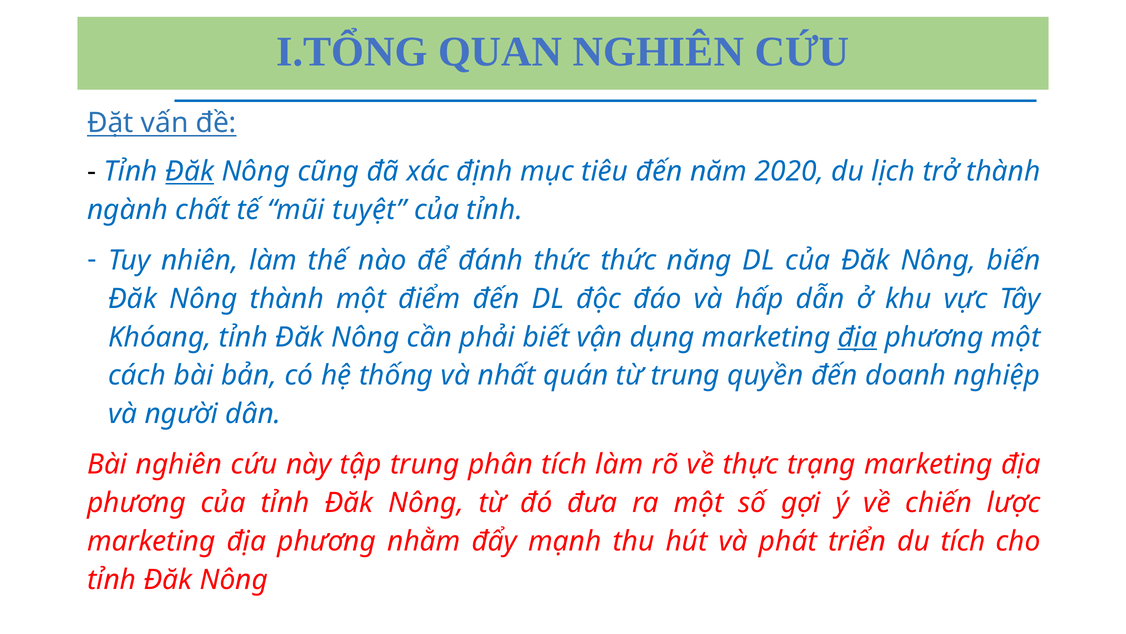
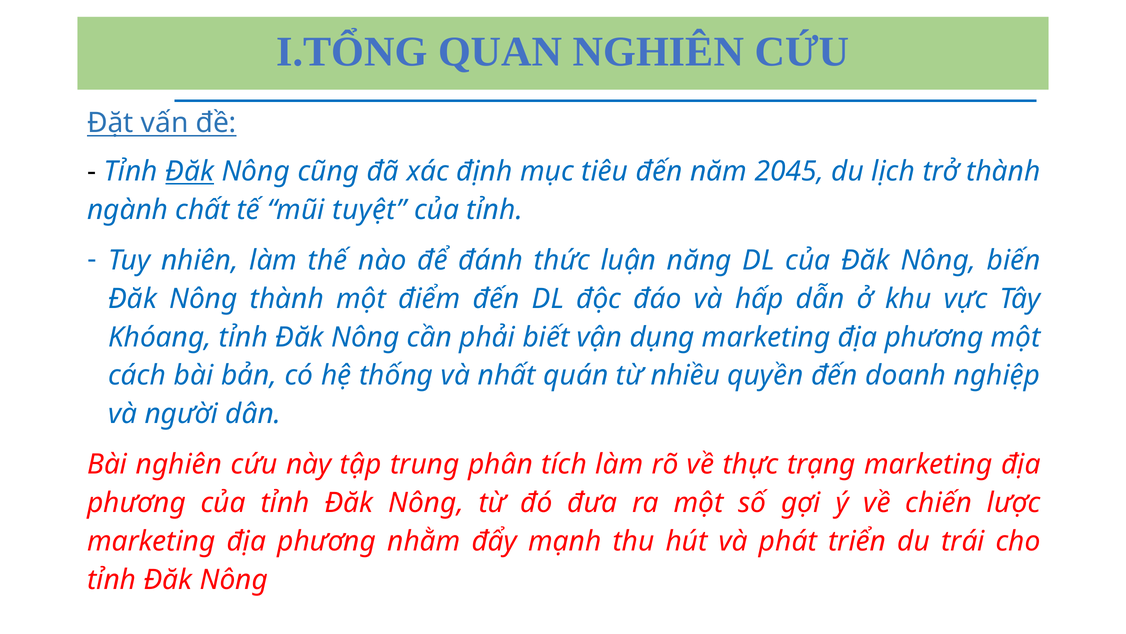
2020: 2020 -> 2045
thức thức: thức -> luận
địa at (857, 337) underline: present -> none
từ trung: trung -> nhiều
du tích: tích -> trái
